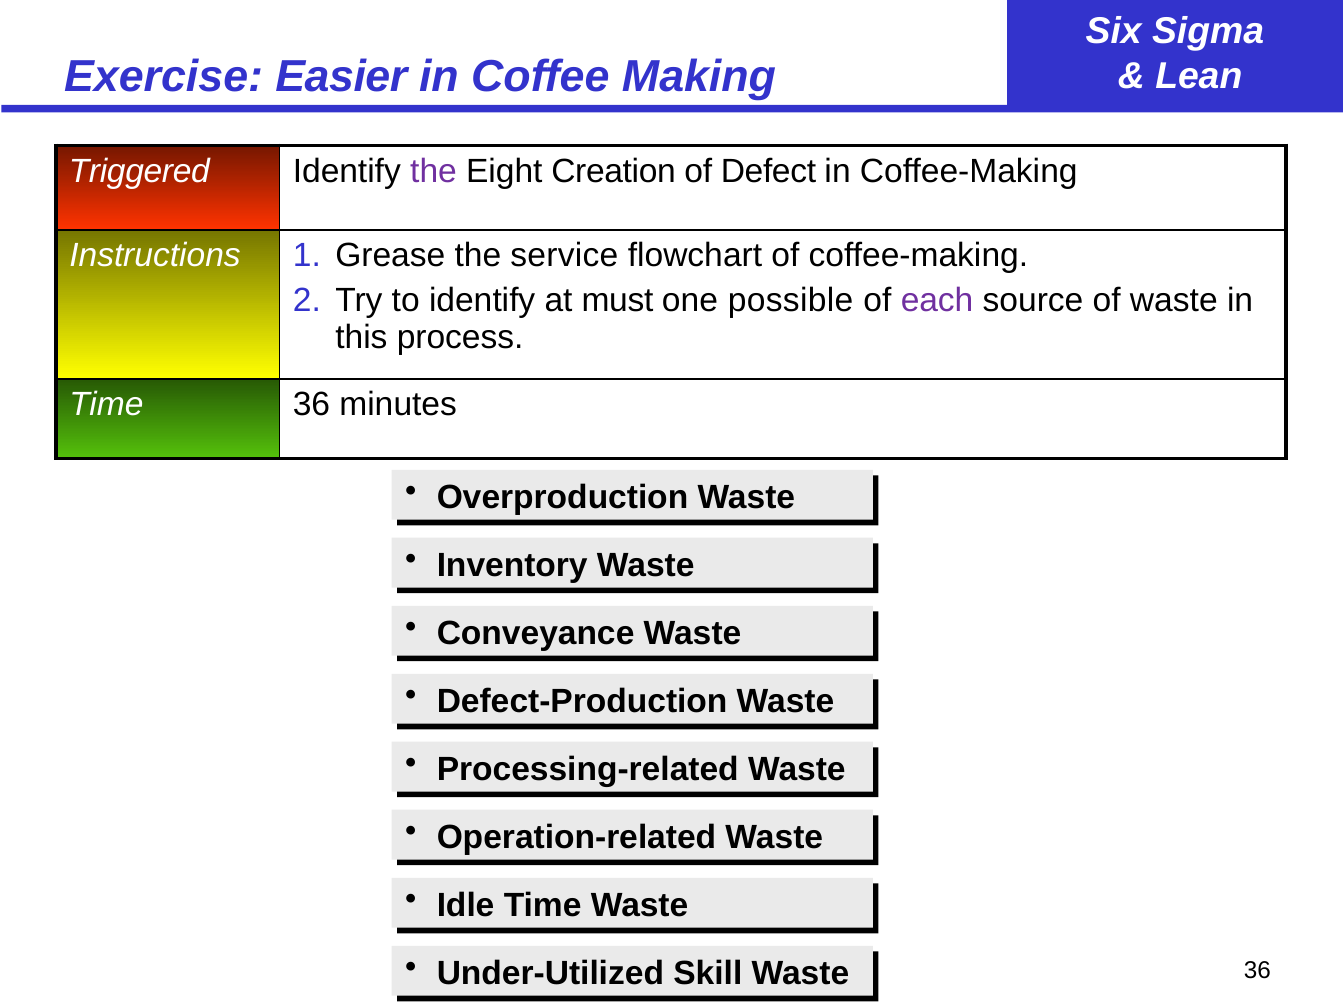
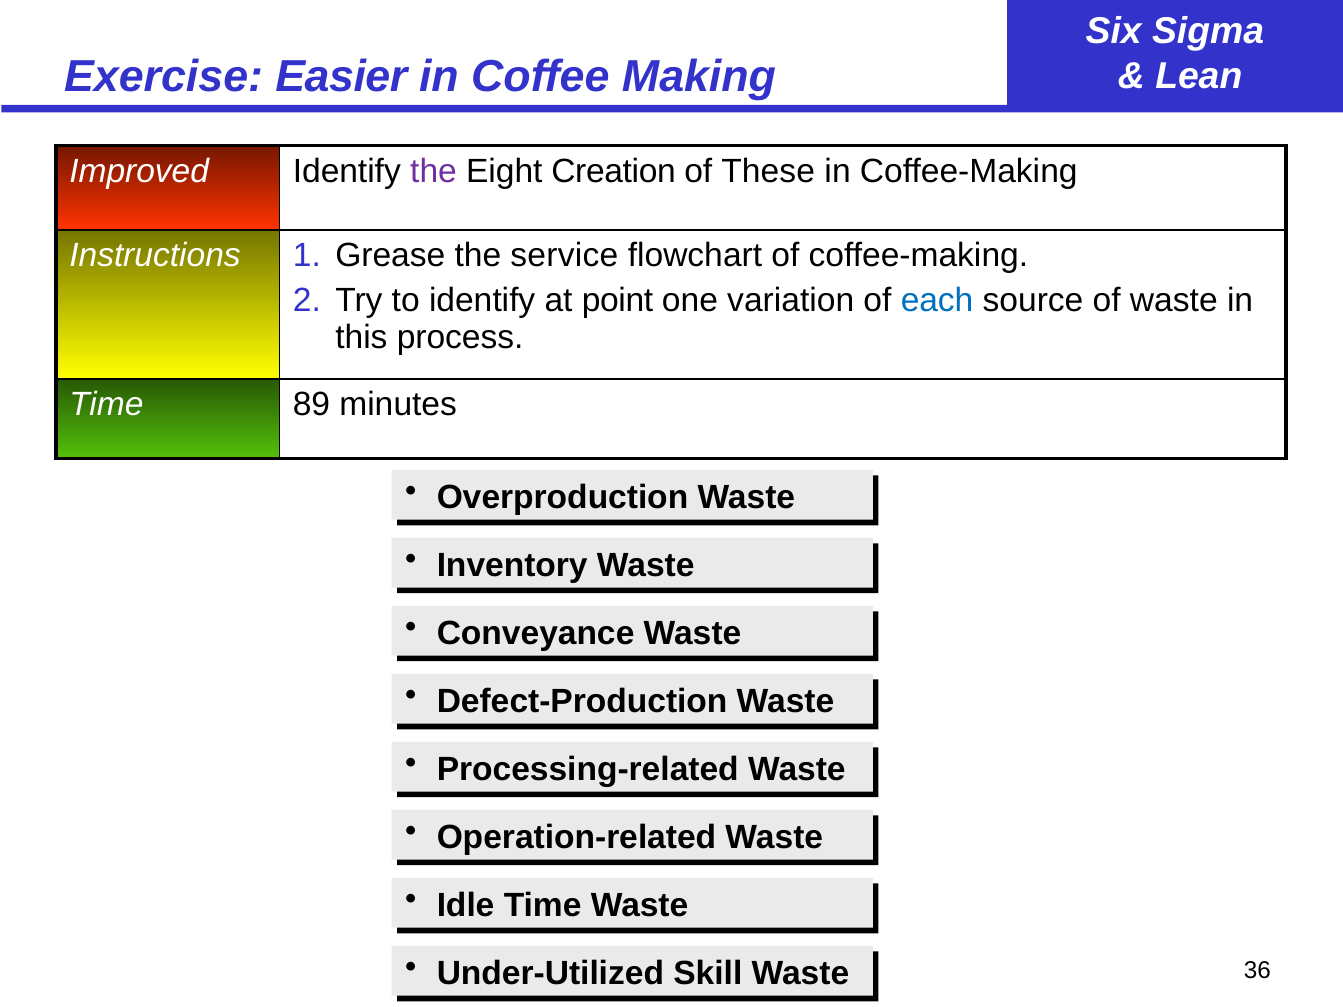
Triggered: Triggered -> Improved
Defect: Defect -> These
must: must -> point
possible: possible -> variation
each colour: purple -> blue
Time 36: 36 -> 89
